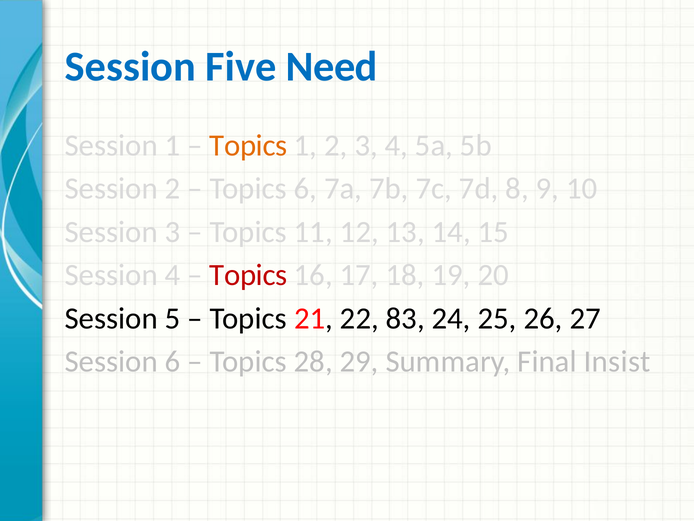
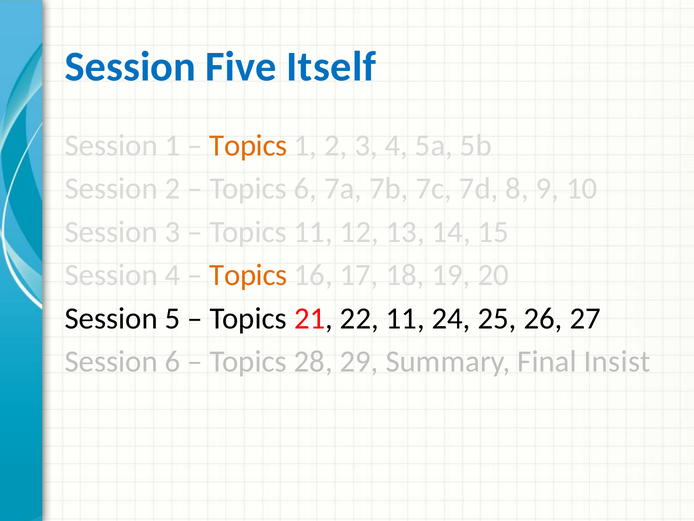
Need: Need -> Itself
Topics at (248, 275) colour: red -> orange
22 83: 83 -> 11
